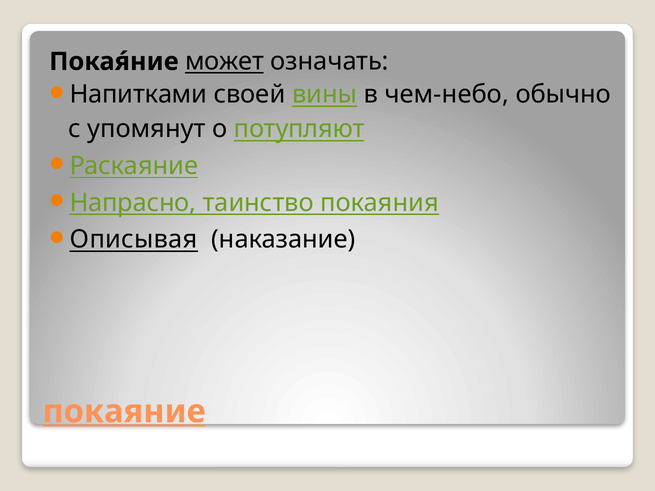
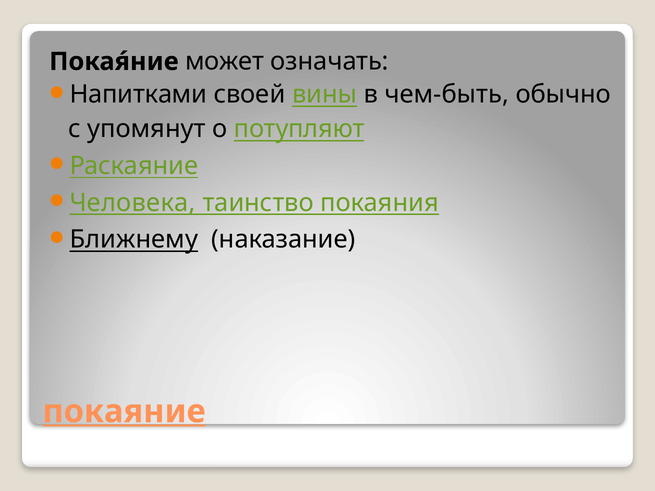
может underline: present -> none
чем-небо: чем-небо -> чем-быть
Напрасно: Напрасно -> Человека
Описывая: Описывая -> Ближнему
